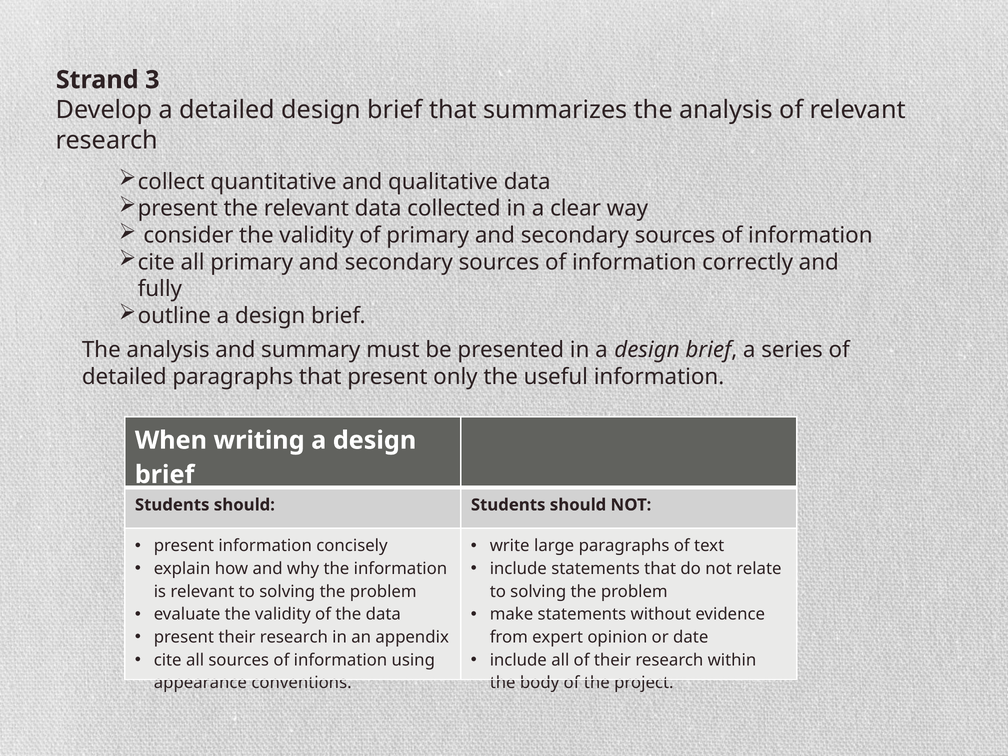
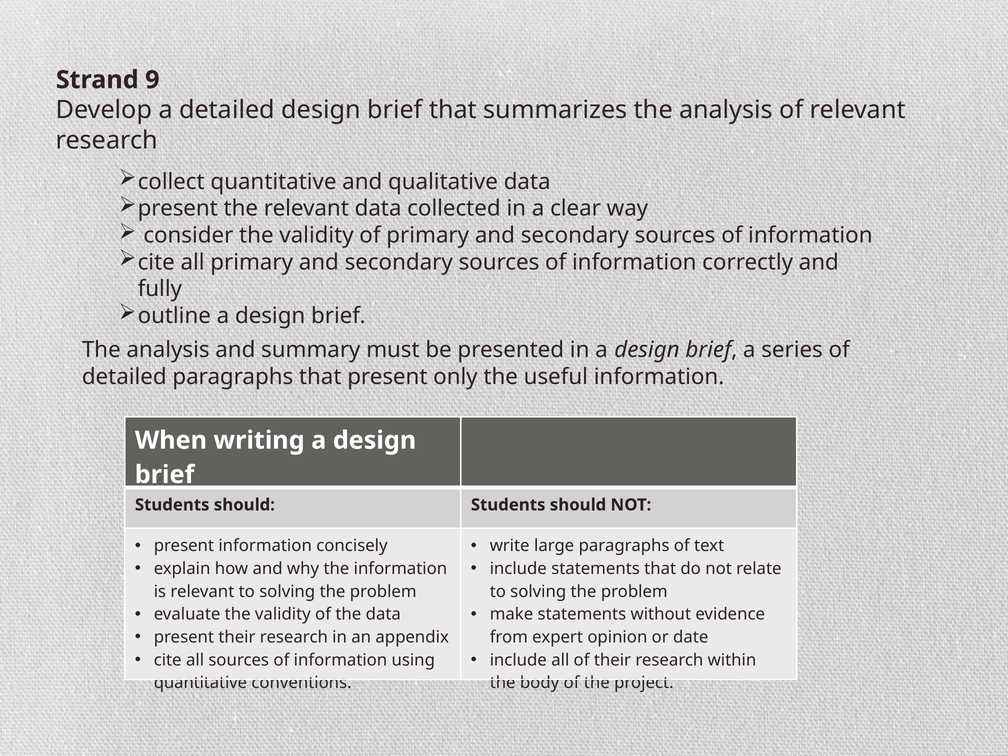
3: 3 -> 9
appearance at (200, 683): appearance -> quantitative
